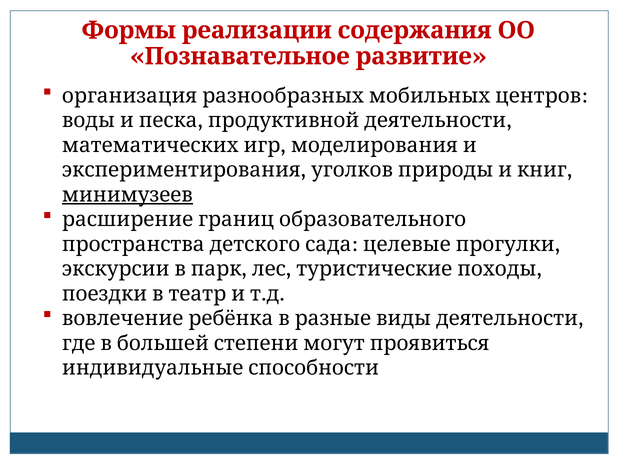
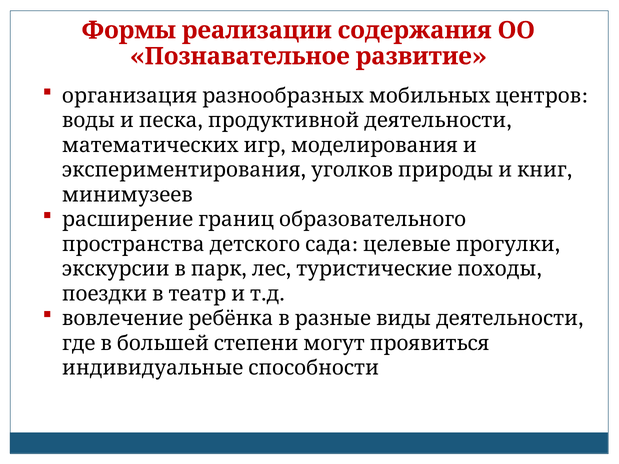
минимузеев underline: present -> none
